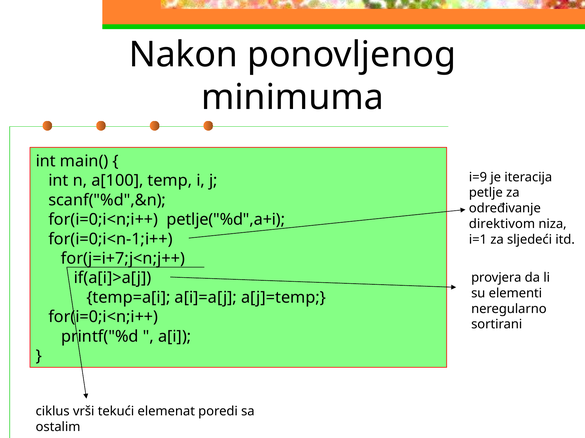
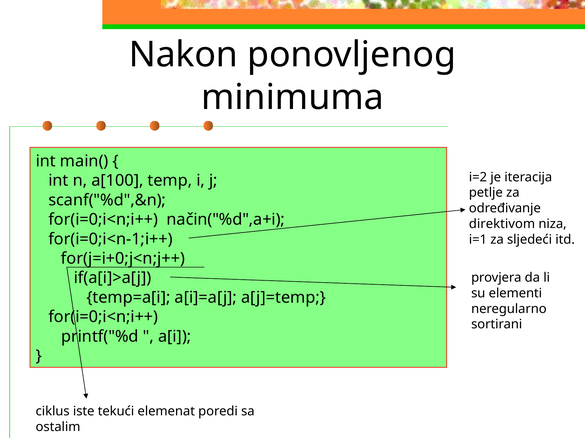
i=9: i=9 -> i=2
petlje("%d",a+i: petlje("%d",a+i -> način("%d",a+i
for(j=i+7;j<n;j++: for(j=i+7;j<n;j++ -> for(j=i+0;j<n;j++
vrši: vrši -> iste
